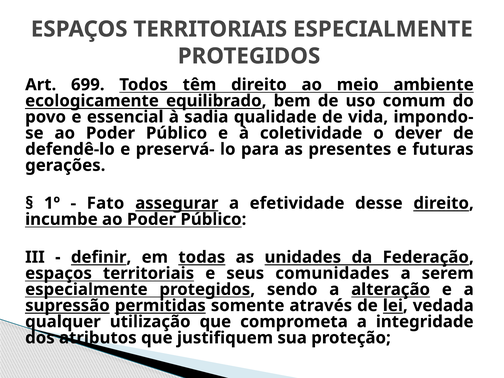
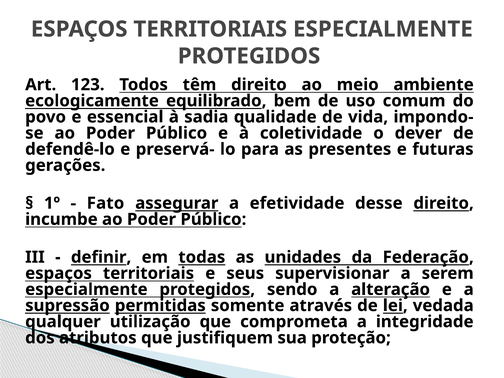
699: 699 -> 123
comunidades: comunidades -> supervisionar
